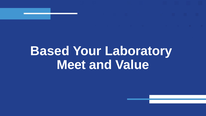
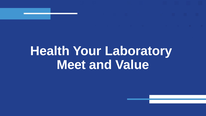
Based: Based -> Health
